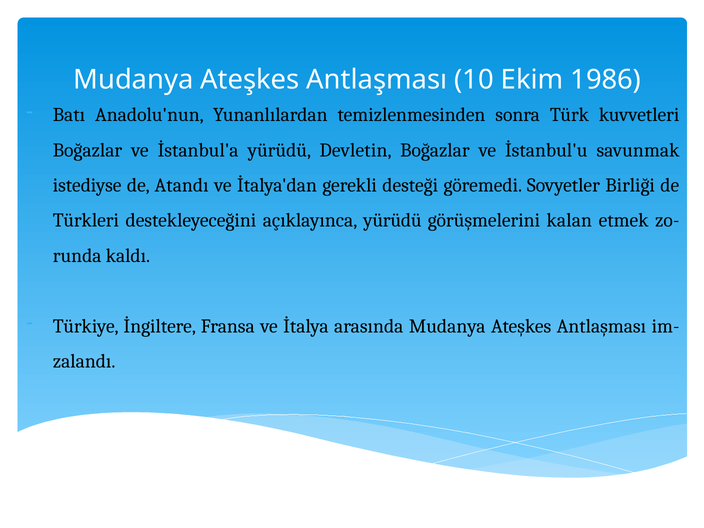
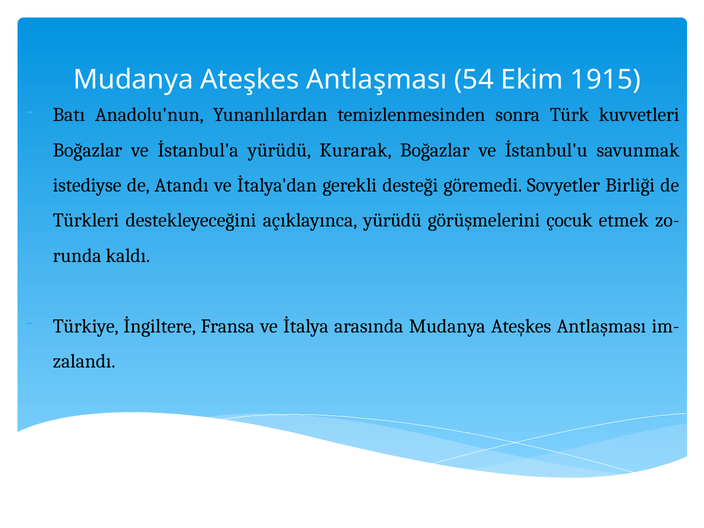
10: 10 -> 54
1986: 1986 -> 1915
Devletin: Devletin -> Kurarak
kalan: kalan -> çocuk
